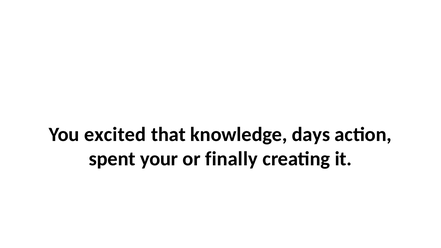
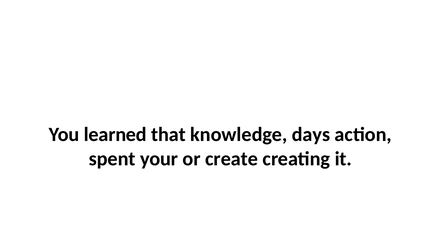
excited: excited -> learned
finally: finally -> create
